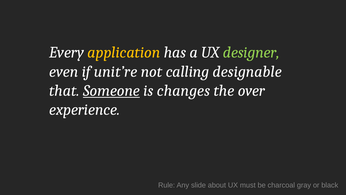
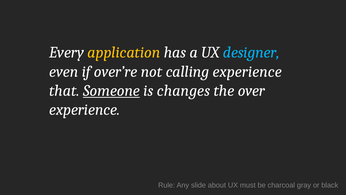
designer colour: light green -> light blue
unit’re: unit’re -> over’re
calling designable: designable -> experience
